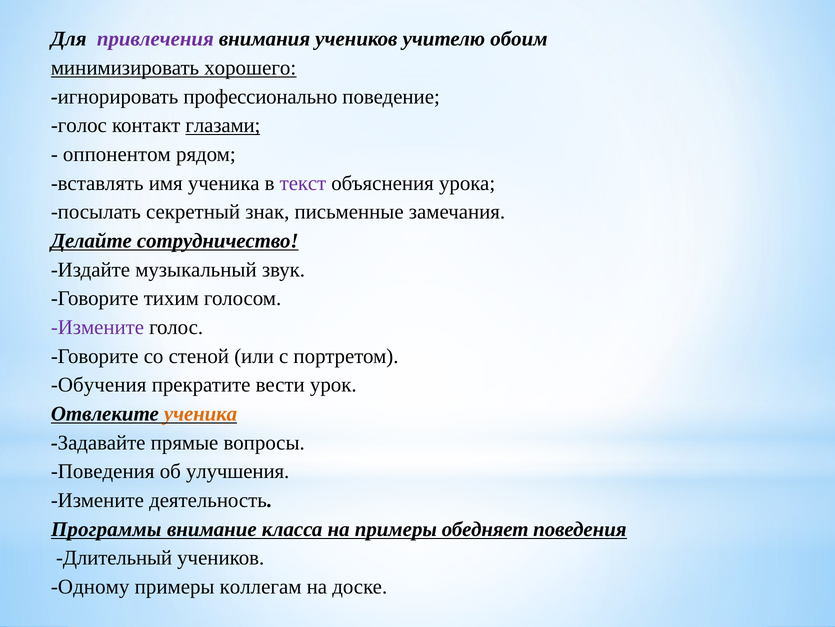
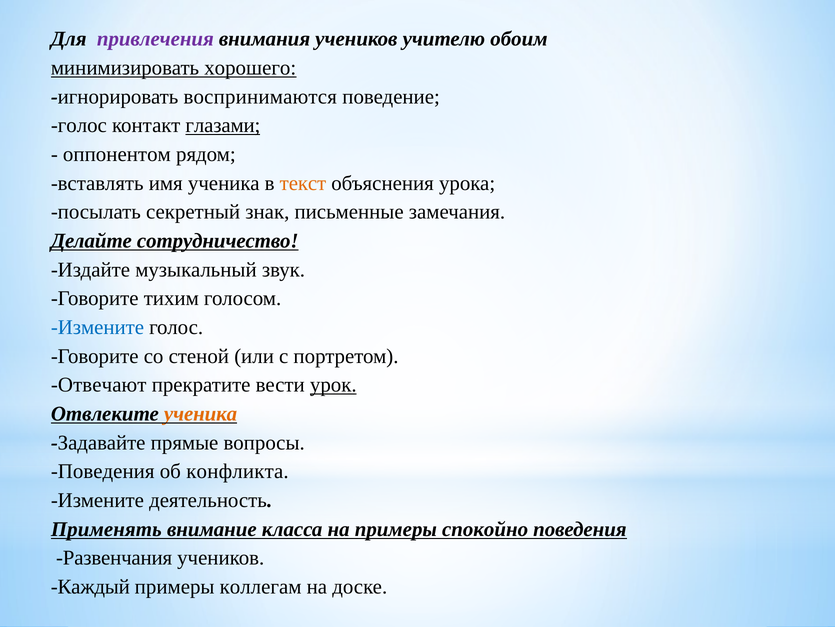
профессионально: профессионально -> воспринимаются
текст colour: purple -> orange
Измените at (97, 327) colour: purple -> blue
Обучения: Обучения -> Отвечают
урок underline: none -> present
улучшения: улучшения -> конфликта
Программы: Программы -> Применять
обедняет: обедняет -> спокойно
Длительный: Длительный -> Развенчания
Одному: Одному -> Каждый
